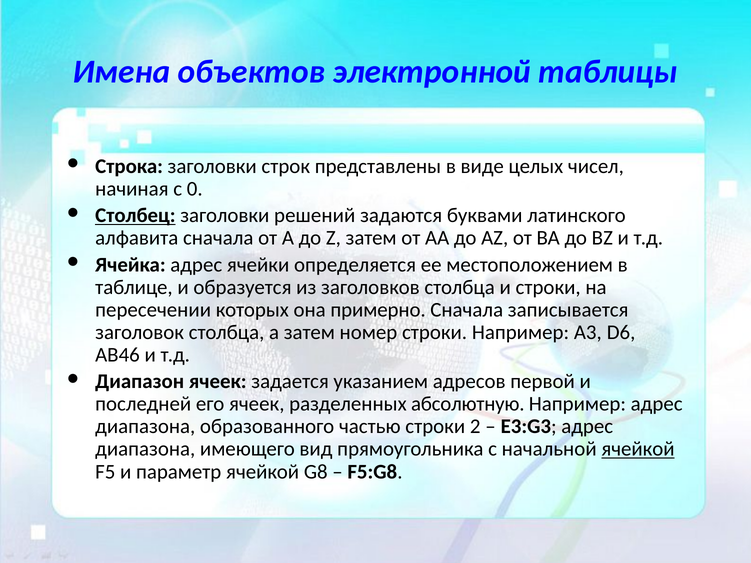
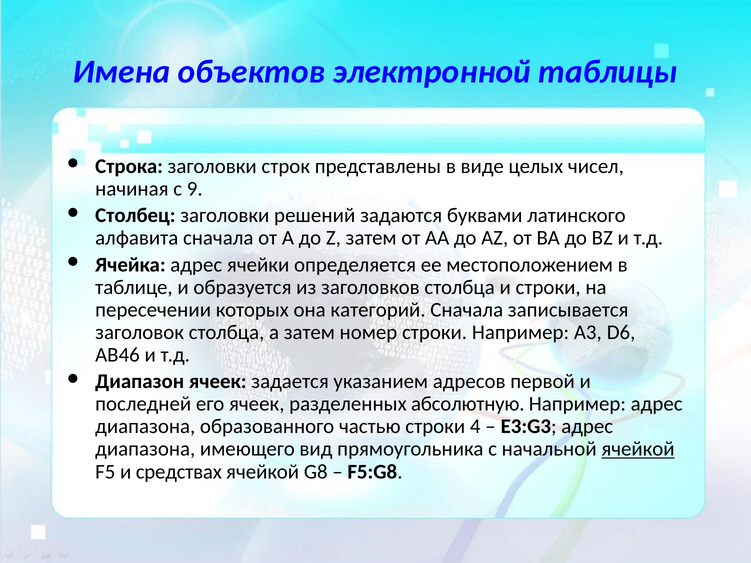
0: 0 -> 9
Столбец underline: present -> none
примерно: примерно -> категорий
2: 2 -> 4
параметр: параметр -> средствах
